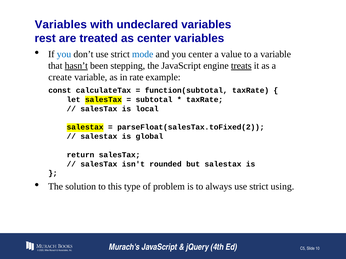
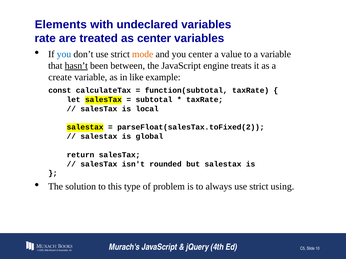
Variables at (61, 25): Variables -> Elements
rest: rest -> rate
mode colour: blue -> orange
stepping: stepping -> between
treats underline: present -> none
rate: rate -> like
